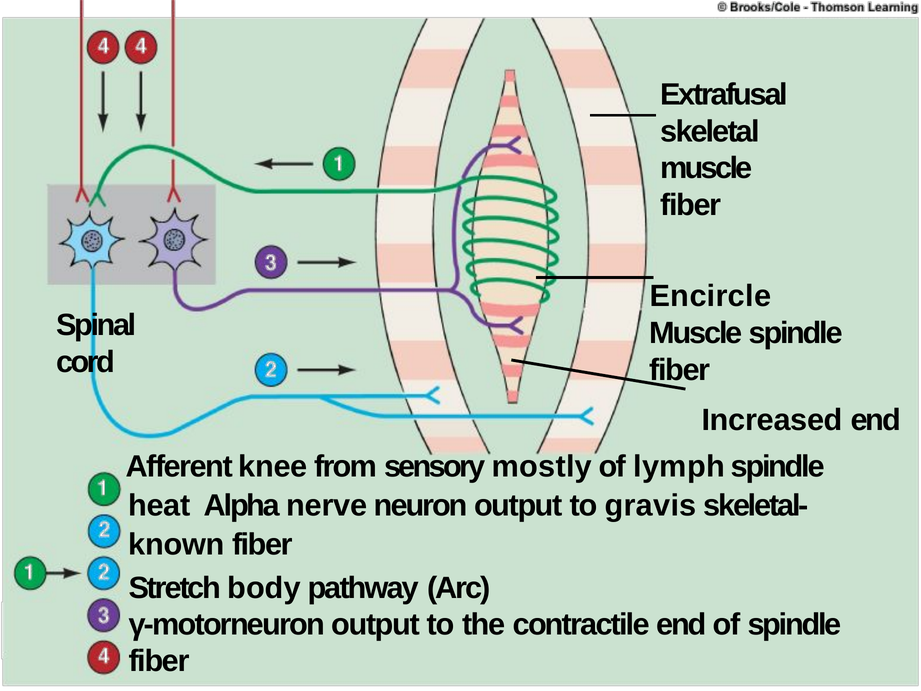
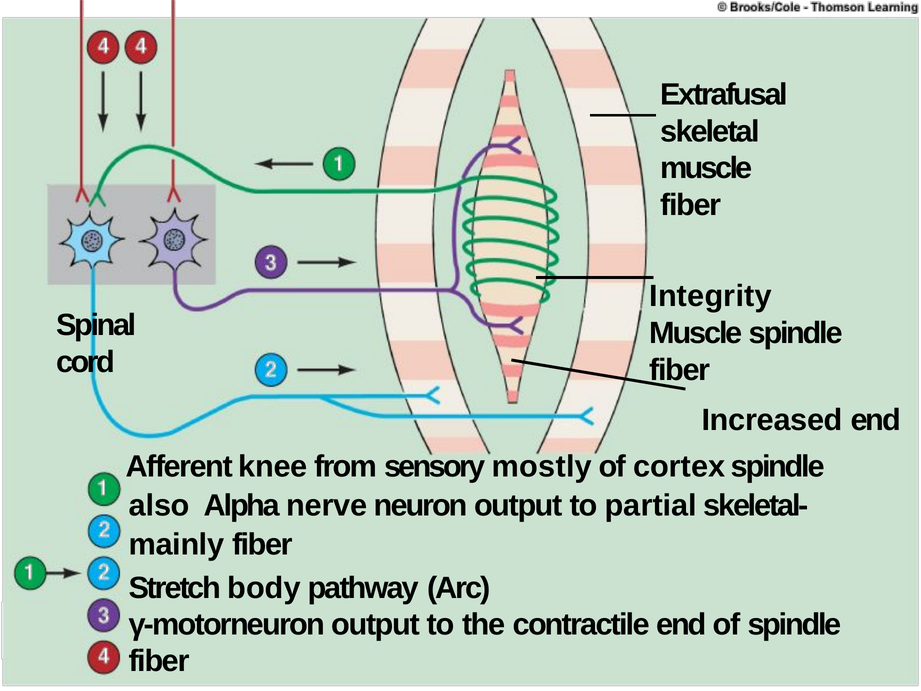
Encircle: Encircle -> Integrity
lymph: lymph -> cortex
heat: heat -> also
gravis: gravis -> partial
known: known -> mainly
